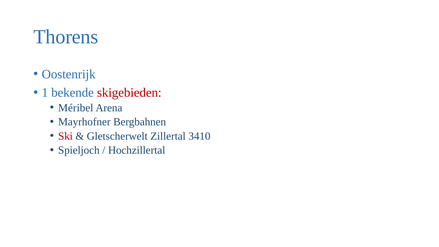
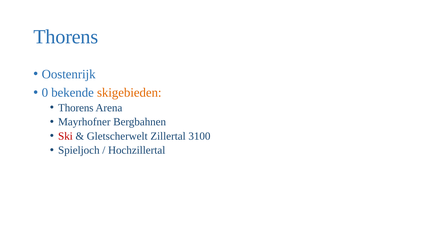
1: 1 -> 0
skigebieden colour: red -> orange
Méribel at (76, 108): Méribel -> Thorens
3410: 3410 -> 3100
